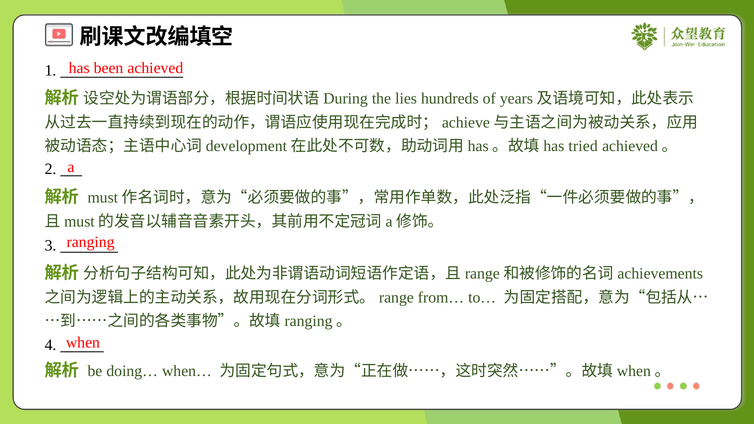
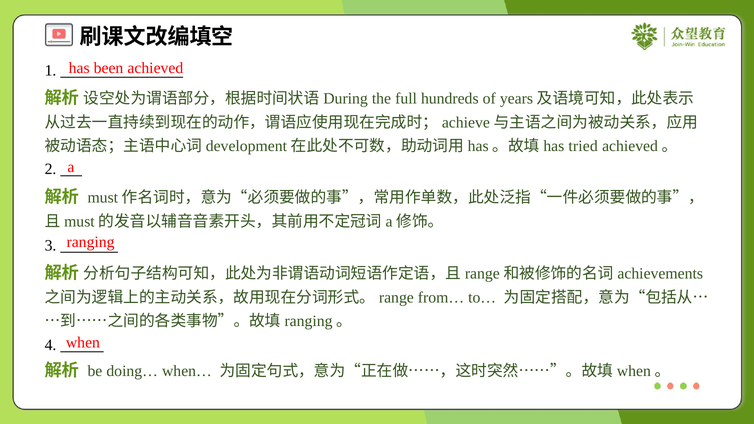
lies: lies -> full
